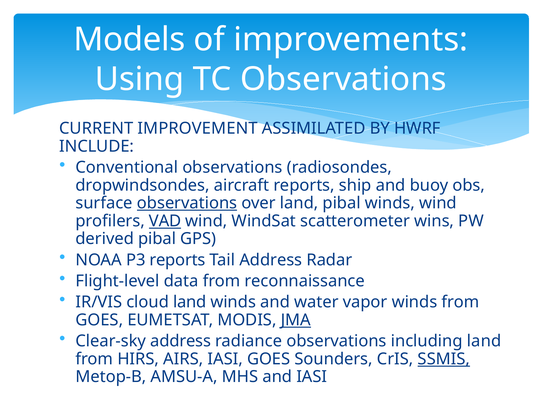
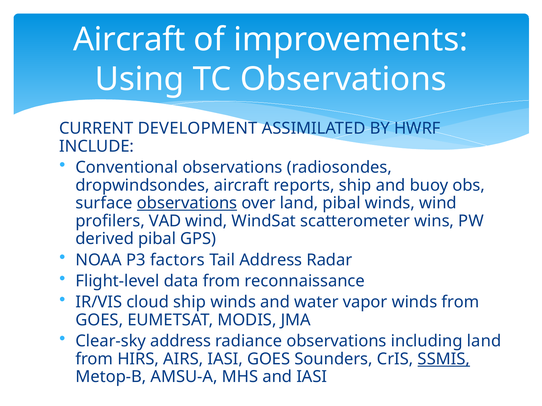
Models at (129, 40): Models -> Aircraft
IMPROVEMENT: IMPROVEMENT -> DEVELOPMENT
VAD underline: present -> none
P3 reports: reports -> factors
cloud land: land -> ship
JMA underline: present -> none
